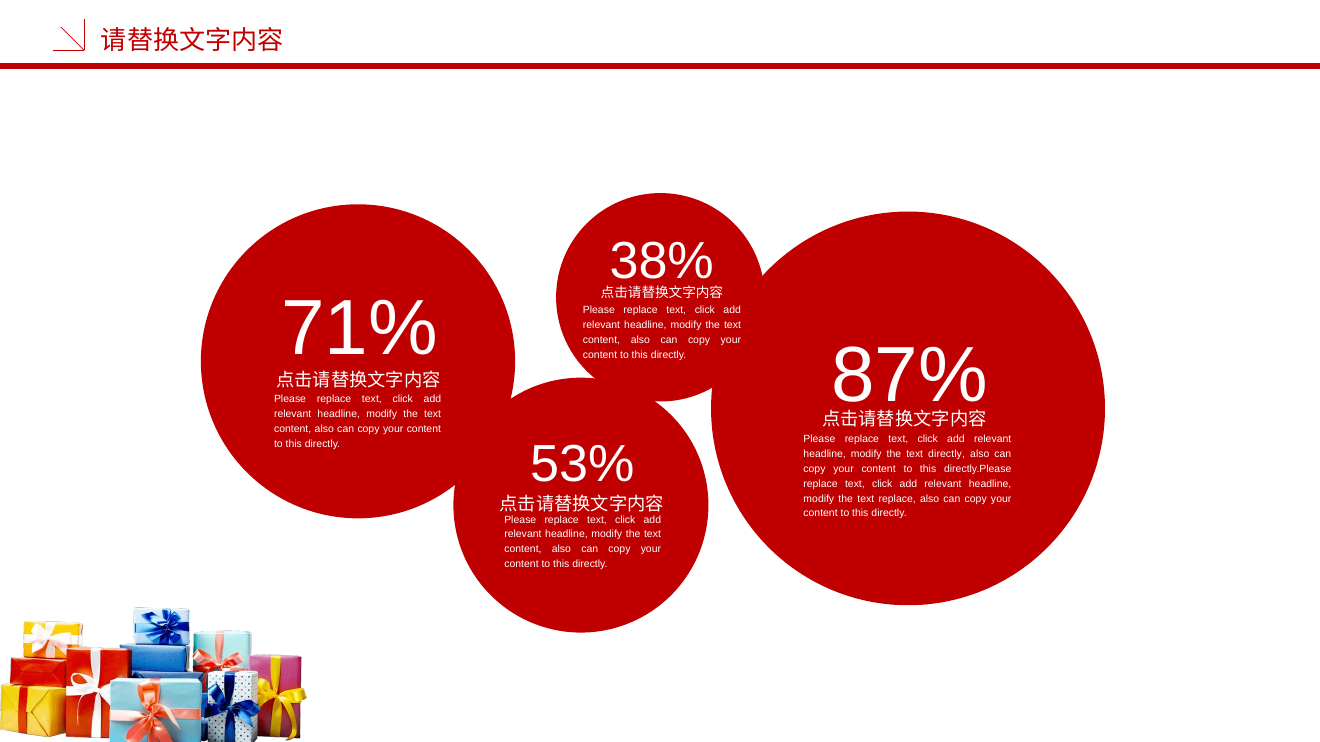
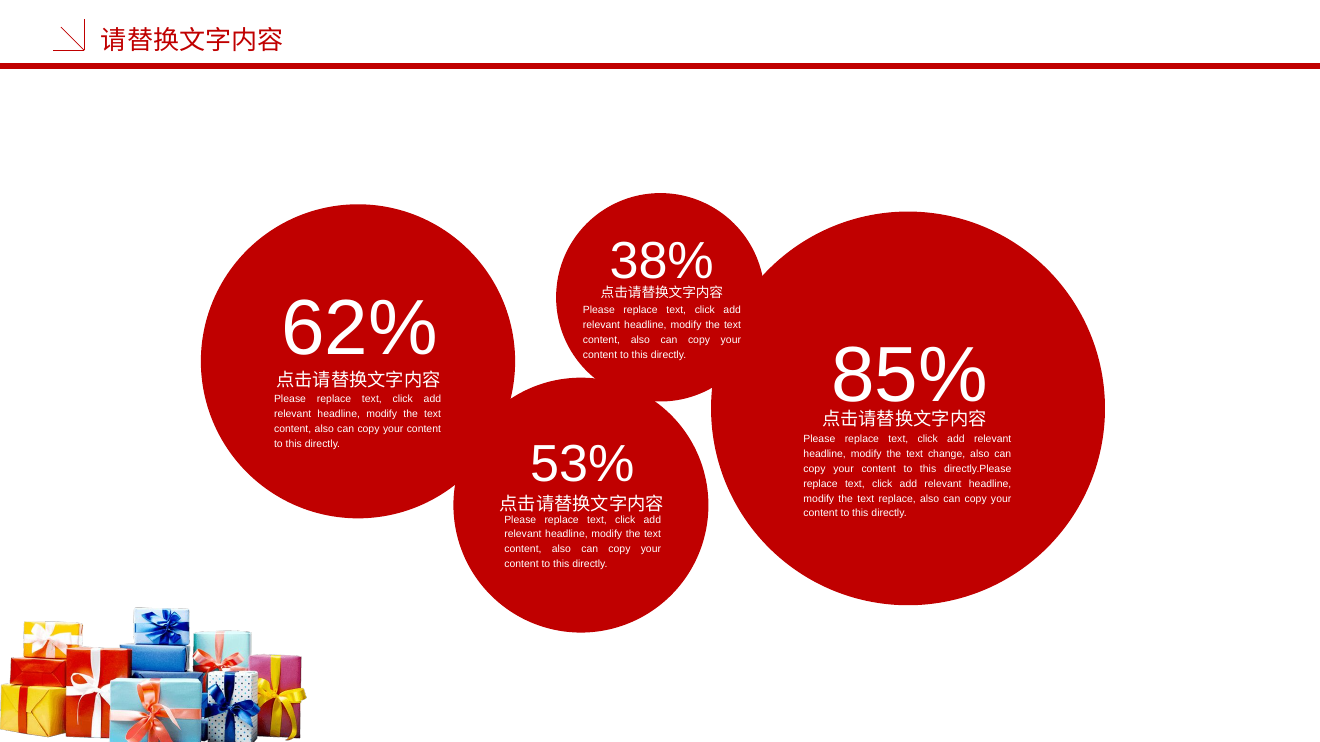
71%: 71% -> 62%
87%: 87% -> 85%
text directly: directly -> change
